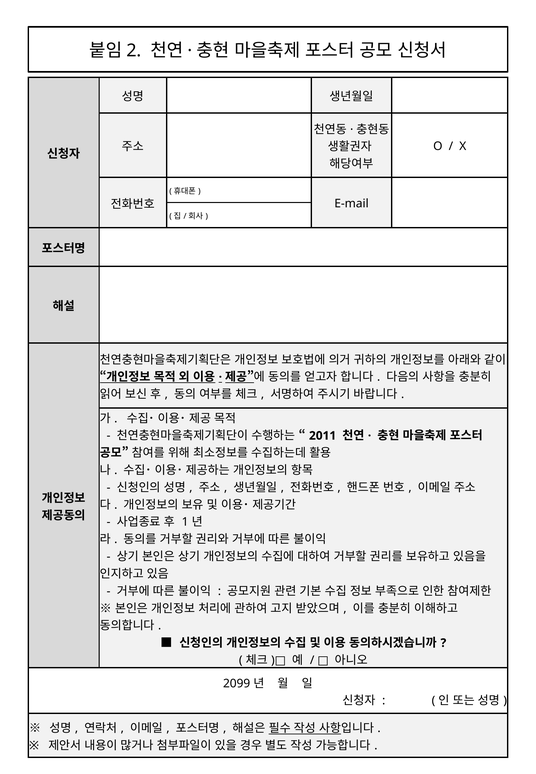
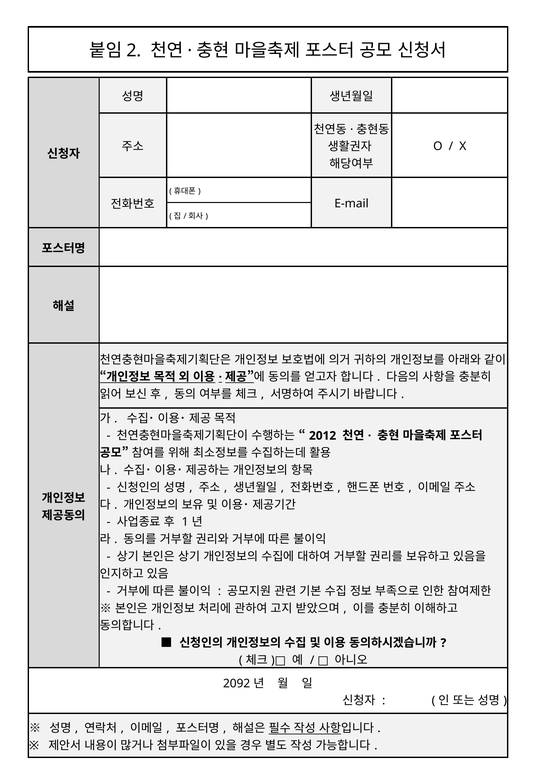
2011: 2011 -> 2012
2099: 2099 -> 2092
